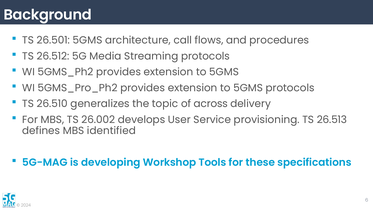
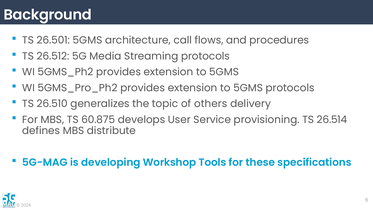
across: across -> others
26.002: 26.002 -> 60.875
26.513: 26.513 -> 26.514
identified: identified -> distribute
